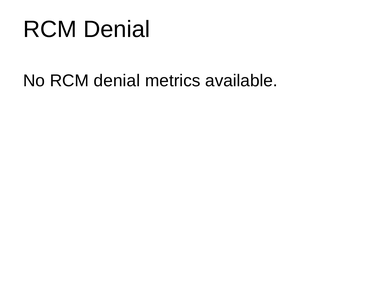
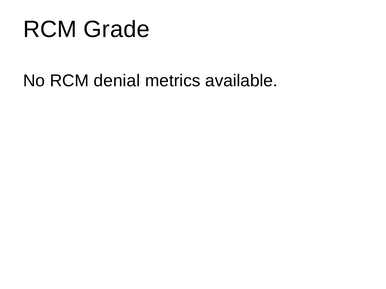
Denial at (117, 29): Denial -> Grade
